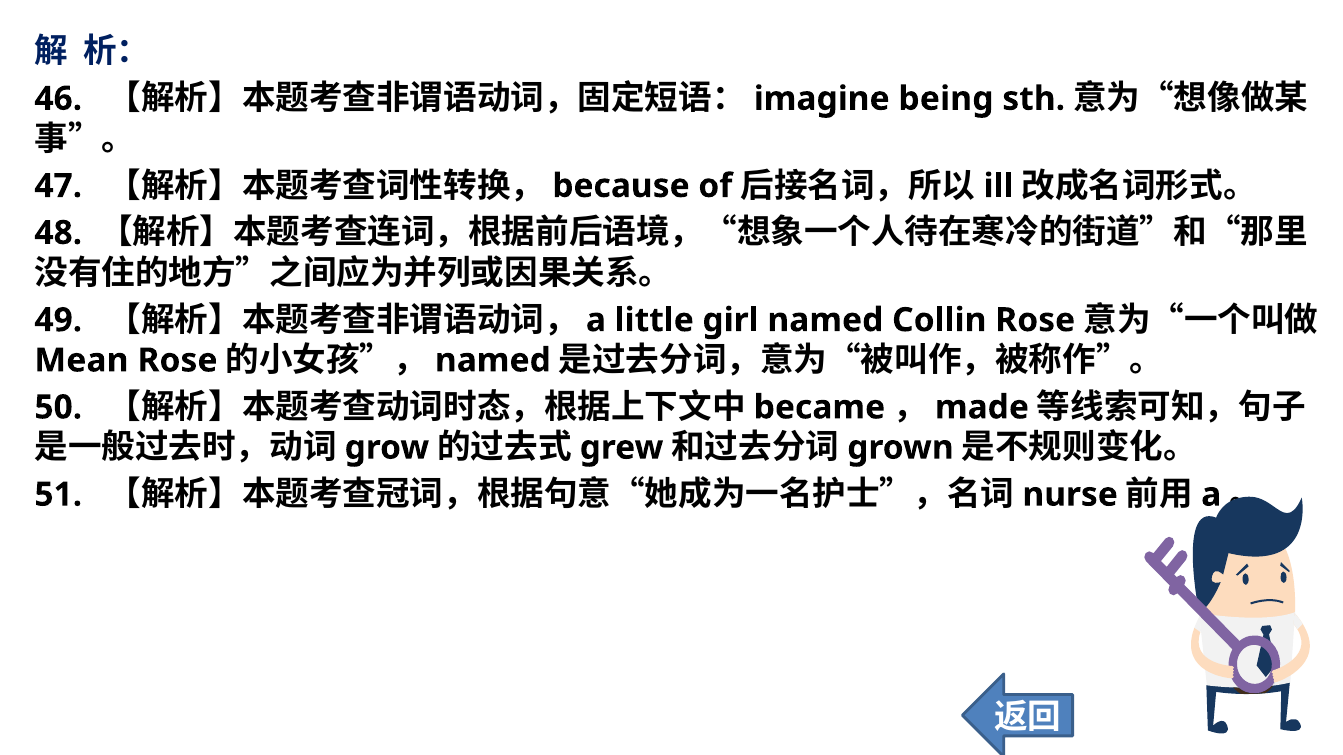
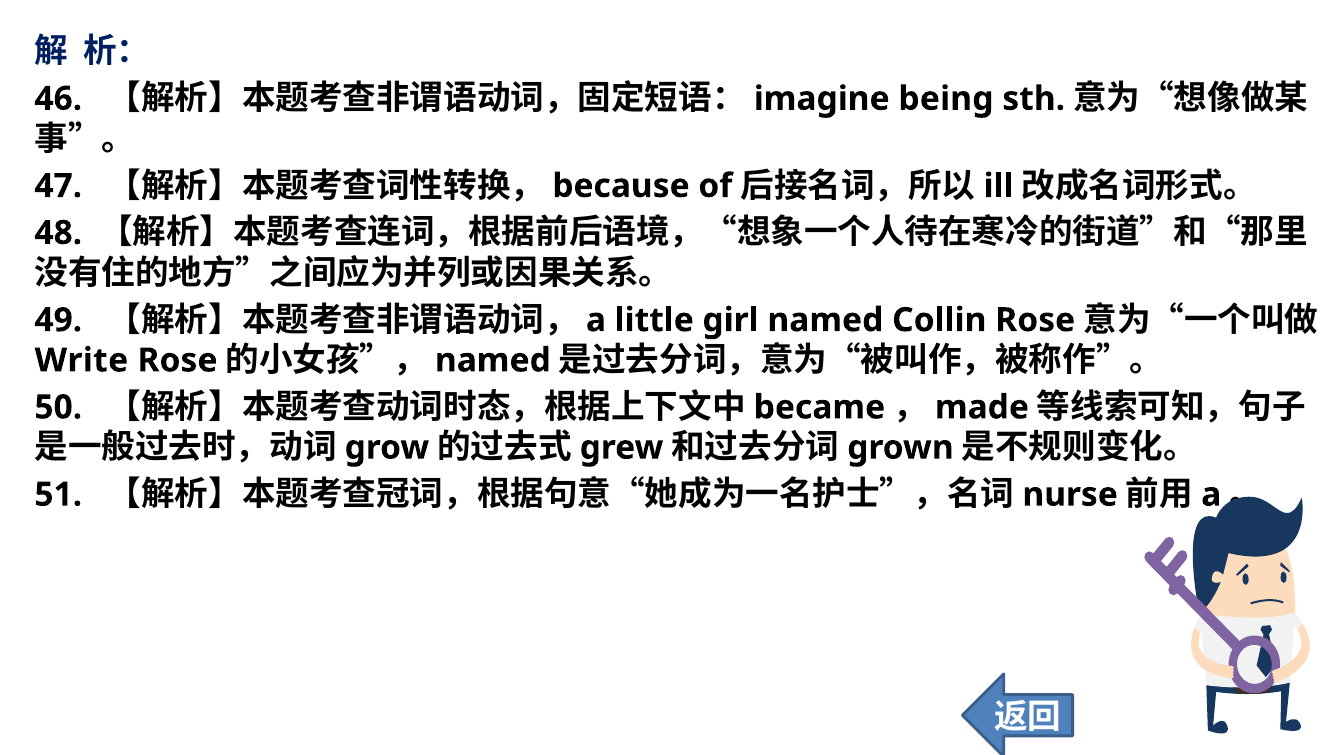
Mean: Mean -> Write
